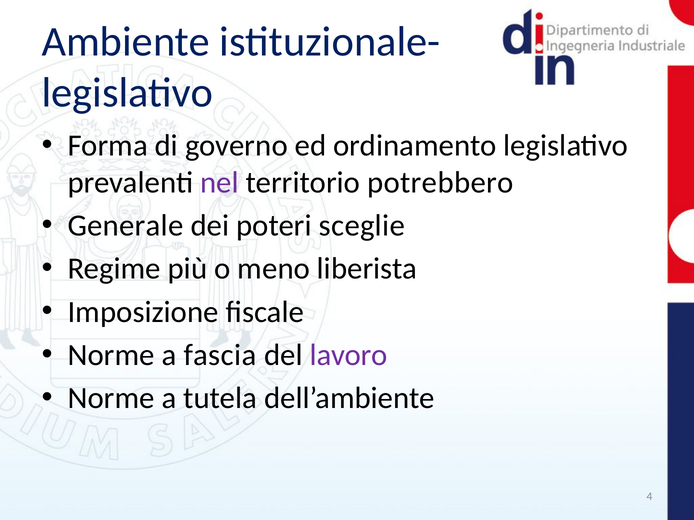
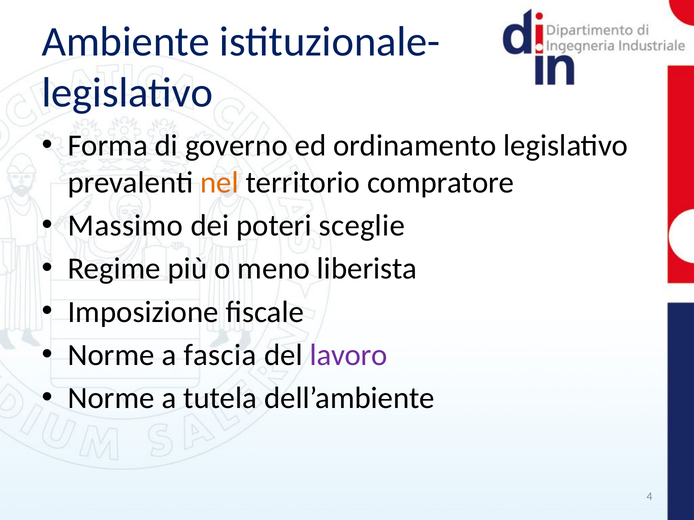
nel colour: purple -> orange
potrebbero: potrebbero -> compratore
Generale: Generale -> Massimo
